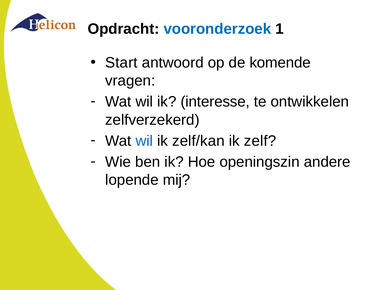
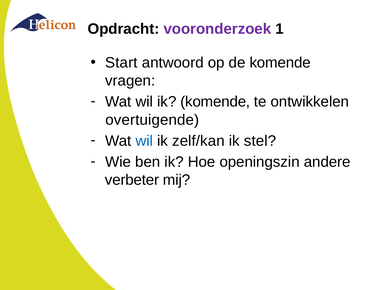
vooronderzoek colour: blue -> purple
ik interesse: interesse -> komende
zelfverzekerd: zelfverzekerd -> overtuigende
zelf: zelf -> stel
lopende: lopende -> verbeter
